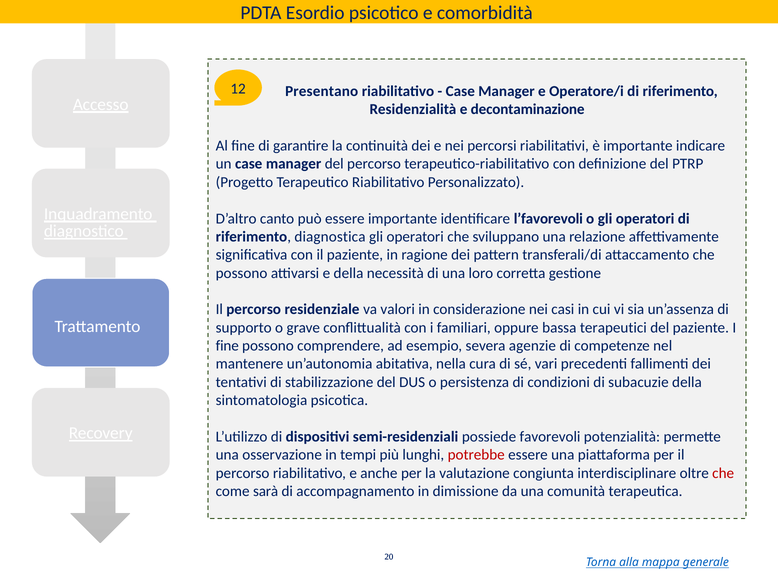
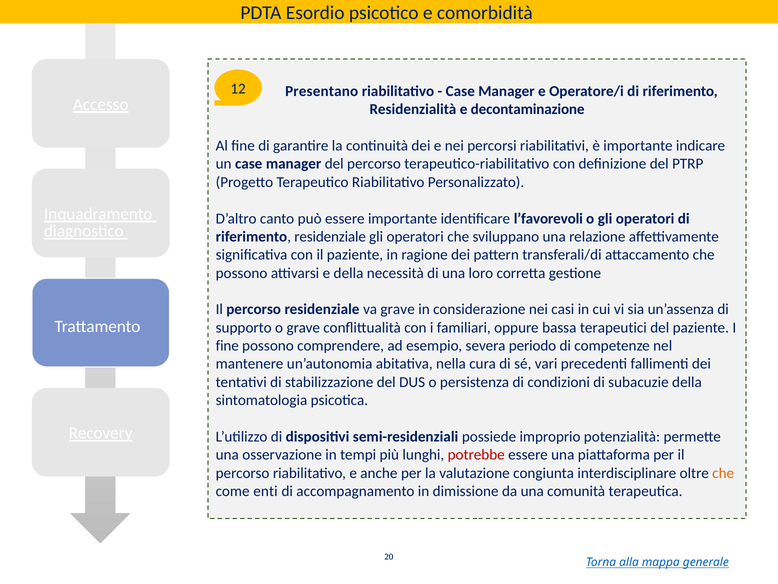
riferimento diagnostica: diagnostica -> residenziale
va valori: valori -> grave
agenzie: agenzie -> periodo
favorevoli: favorevoli -> improprio
che at (723, 473) colour: red -> orange
sarà: sarà -> enti
